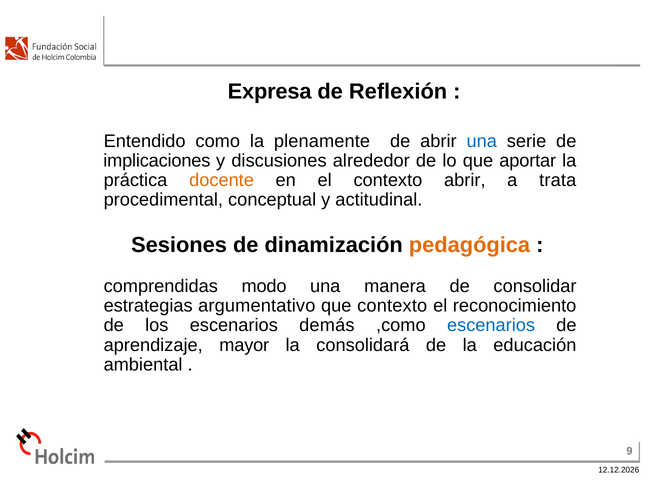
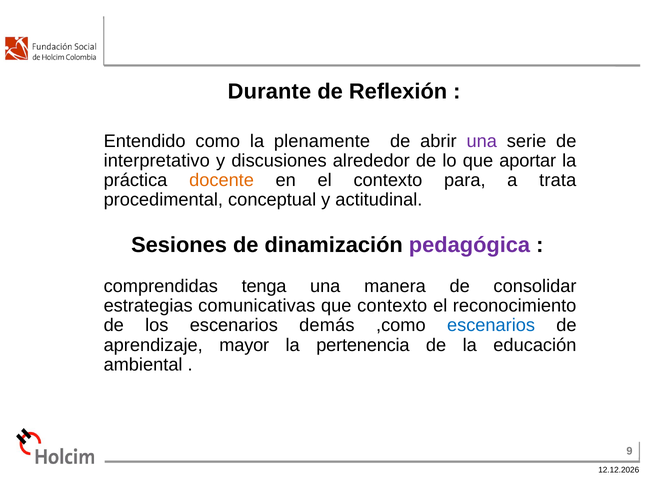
Expresa: Expresa -> Durante
una at (482, 141) colour: blue -> purple
implicaciones: implicaciones -> interpretativo
contexto abrir: abrir -> para
pedagógica colour: orange -> purple
modo: modo -> tenga
argumentativo: argumentativo -> comunicativas
consolidará: consolidará -> pertenencia
